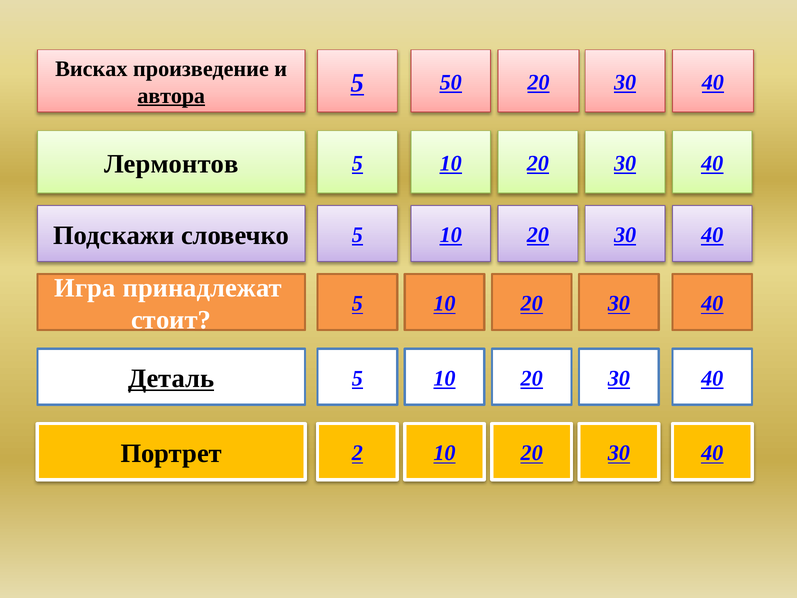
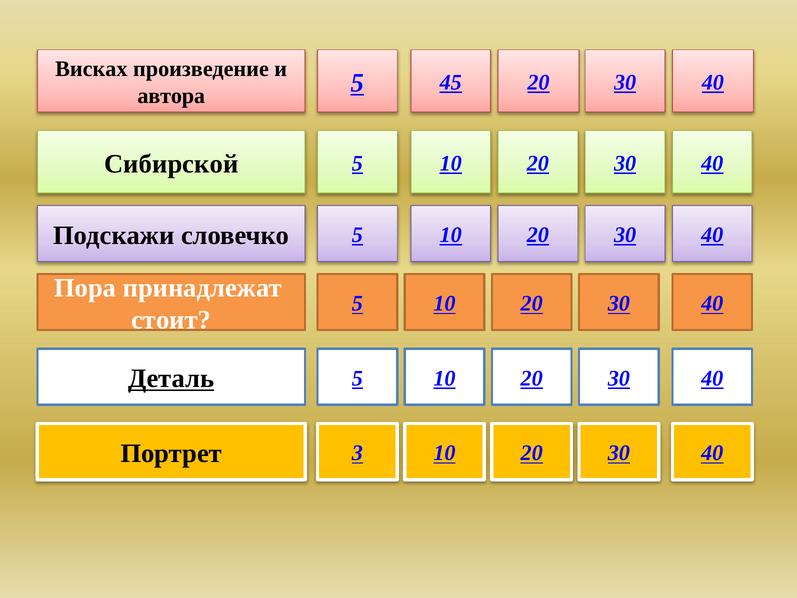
автора underline: present -> none
50: 50 -> 45
Лермонтов: Лермонтов -> Сибирской
Игра: Игра -> Пора
2: 2 -> 3
